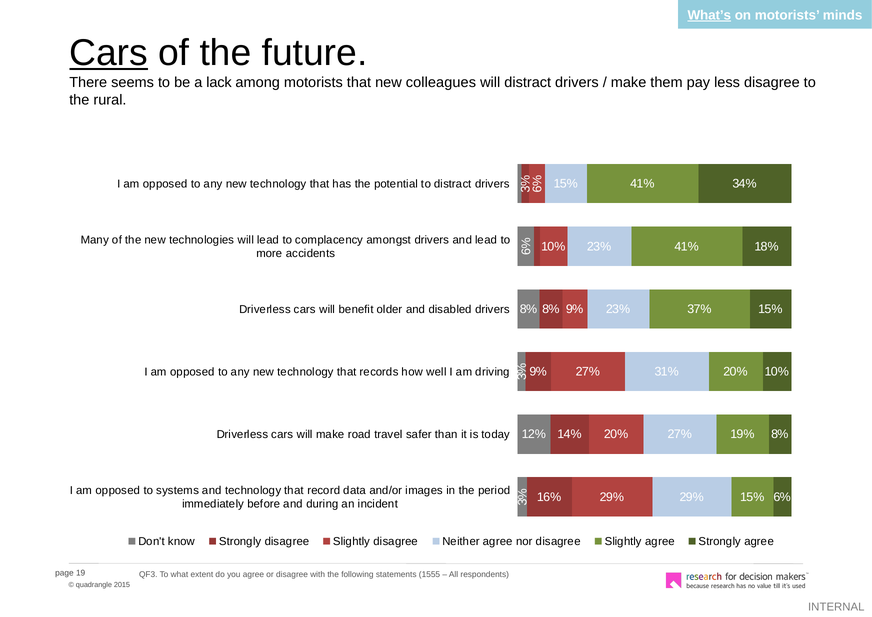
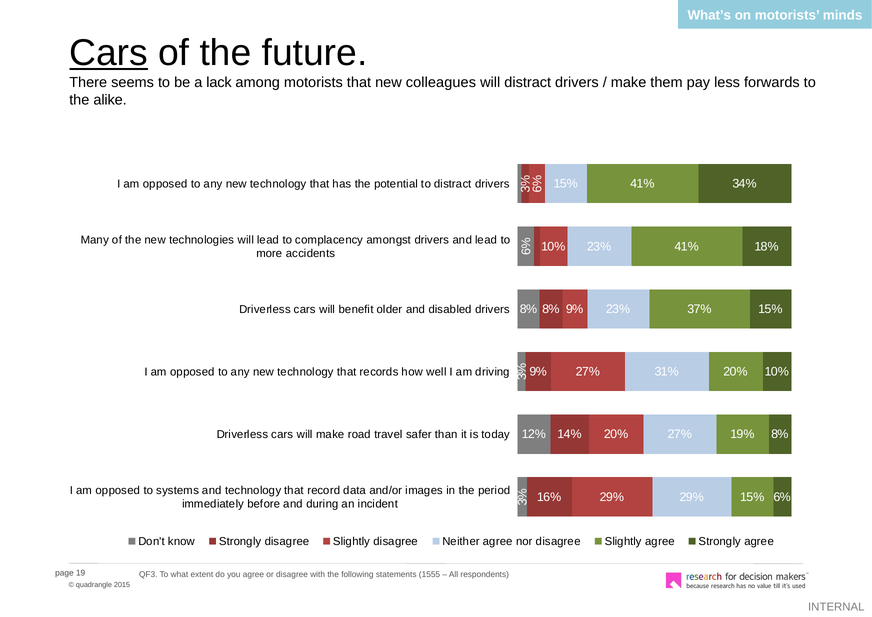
What’s underline: present -> none
less disagree: disagree -> forwards
rural: rural -> alike
